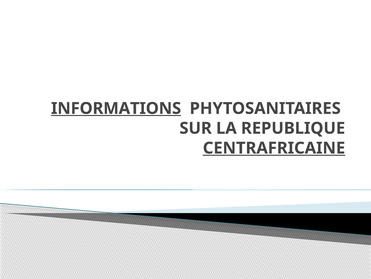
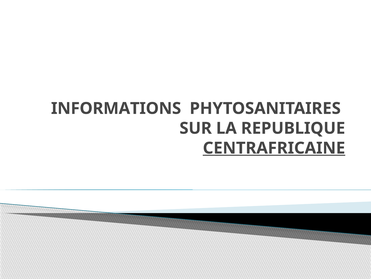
INFORMATIONS underline: present -> none
